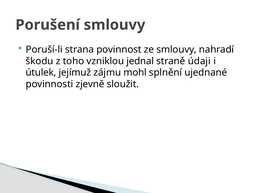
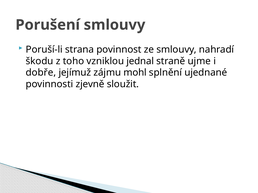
údaji: údaji -> ujme
útulek: útulek -> dobře
